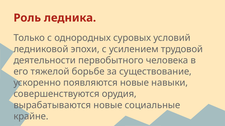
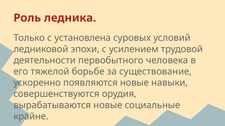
однородных: однородных -> установлена
